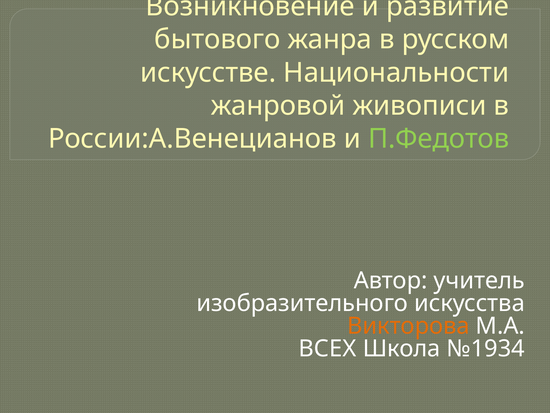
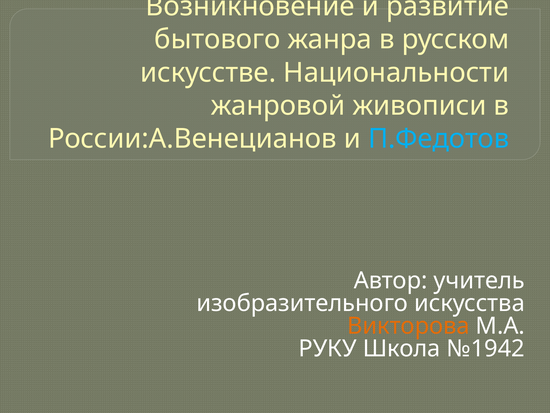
П.Федотов colour: light green -> light blue
ВСЕХ: ВСЕХ -> РУКУ
№1934: №1934 -> №1942
